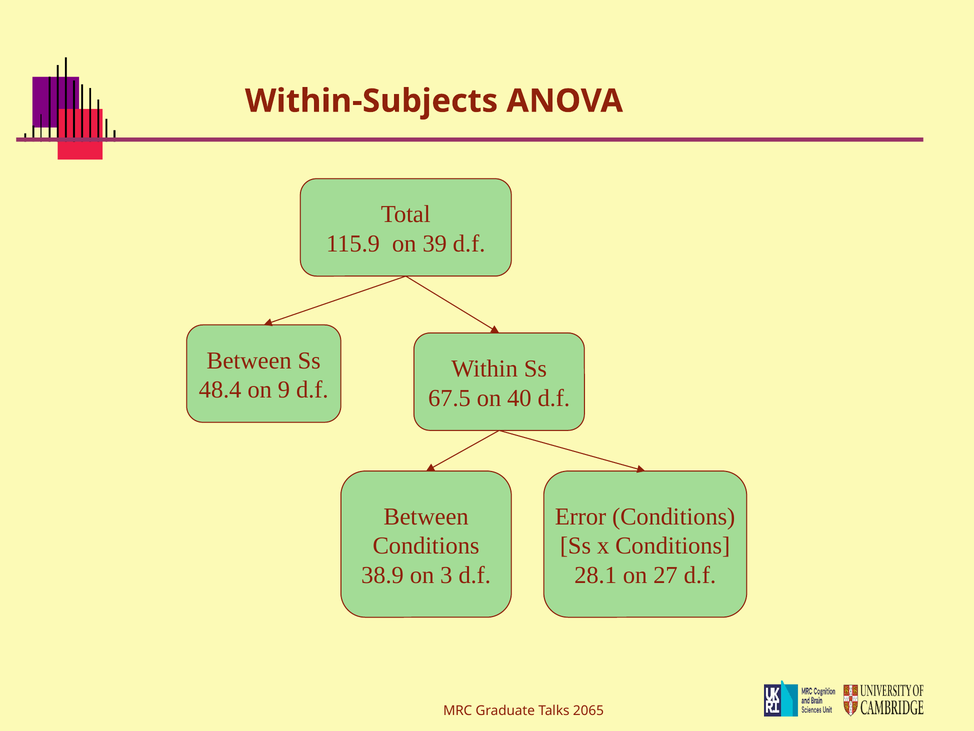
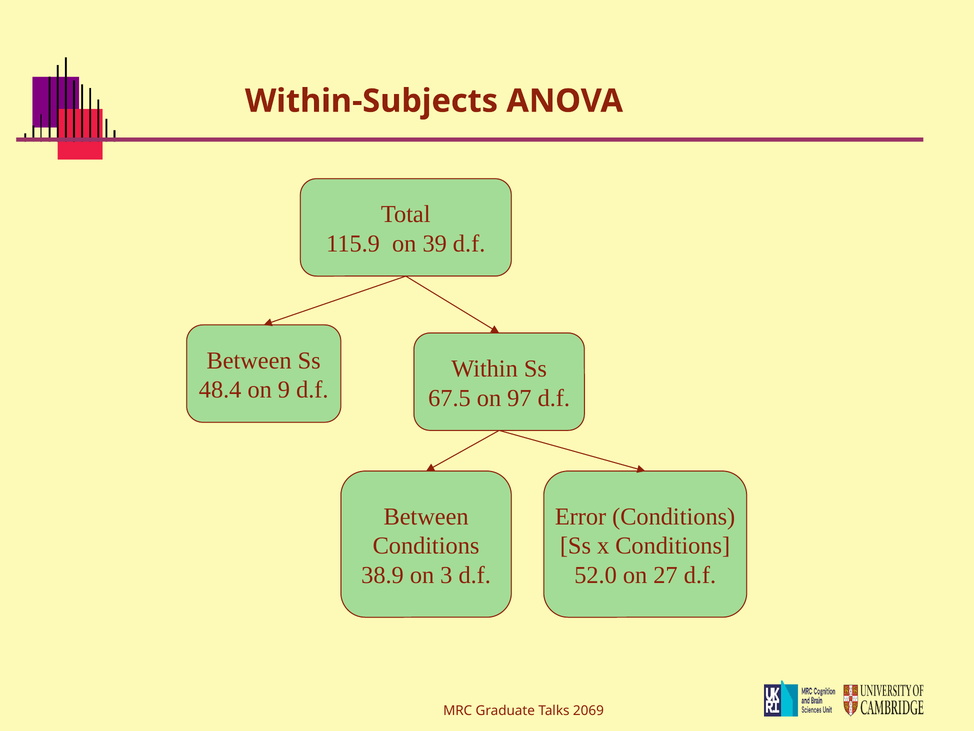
40: 40 -> 97
28.1: 28.1 -> 52.0
2065: 2065 -> 2069
